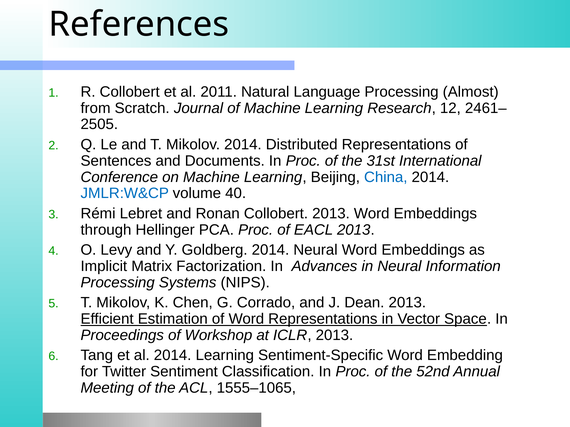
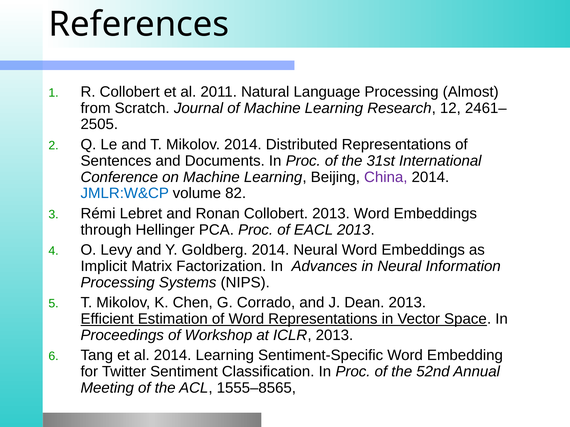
China colour: blue -> purple
40: 40 -> 82
1555–1065: 1555–1065 -> 1555–8565
